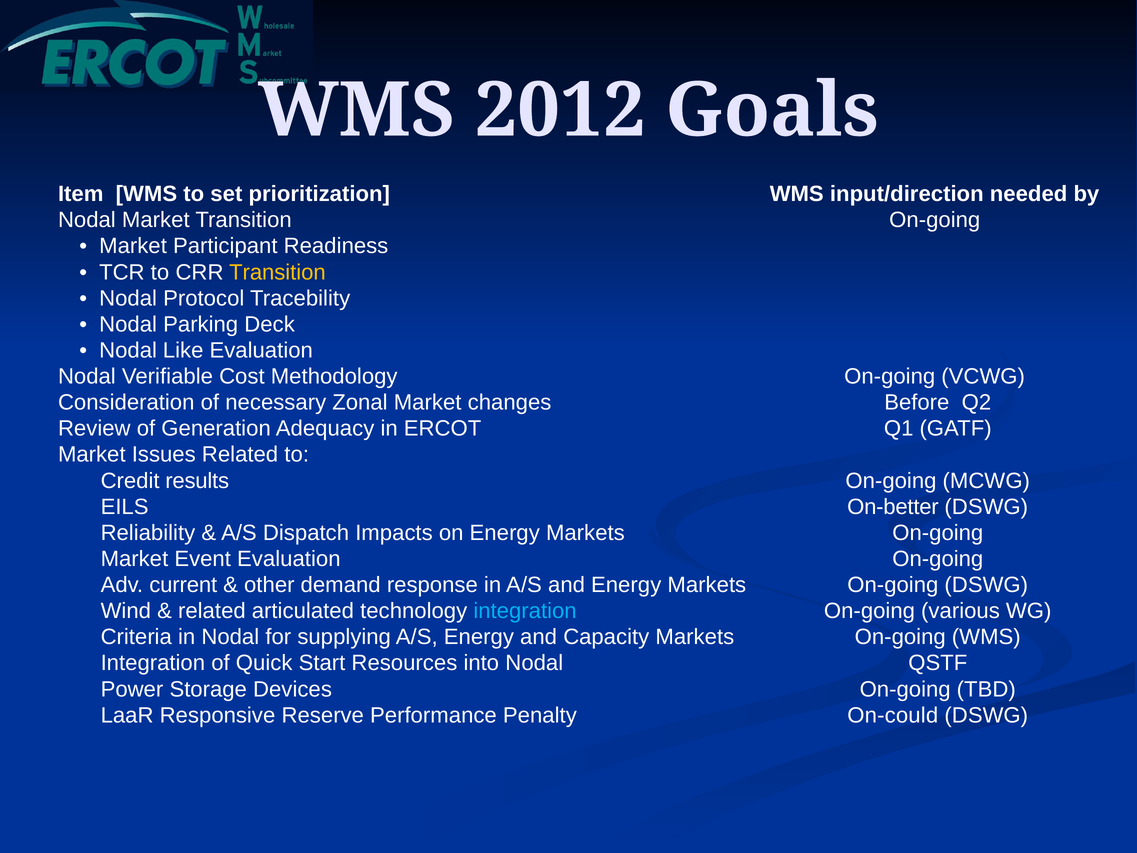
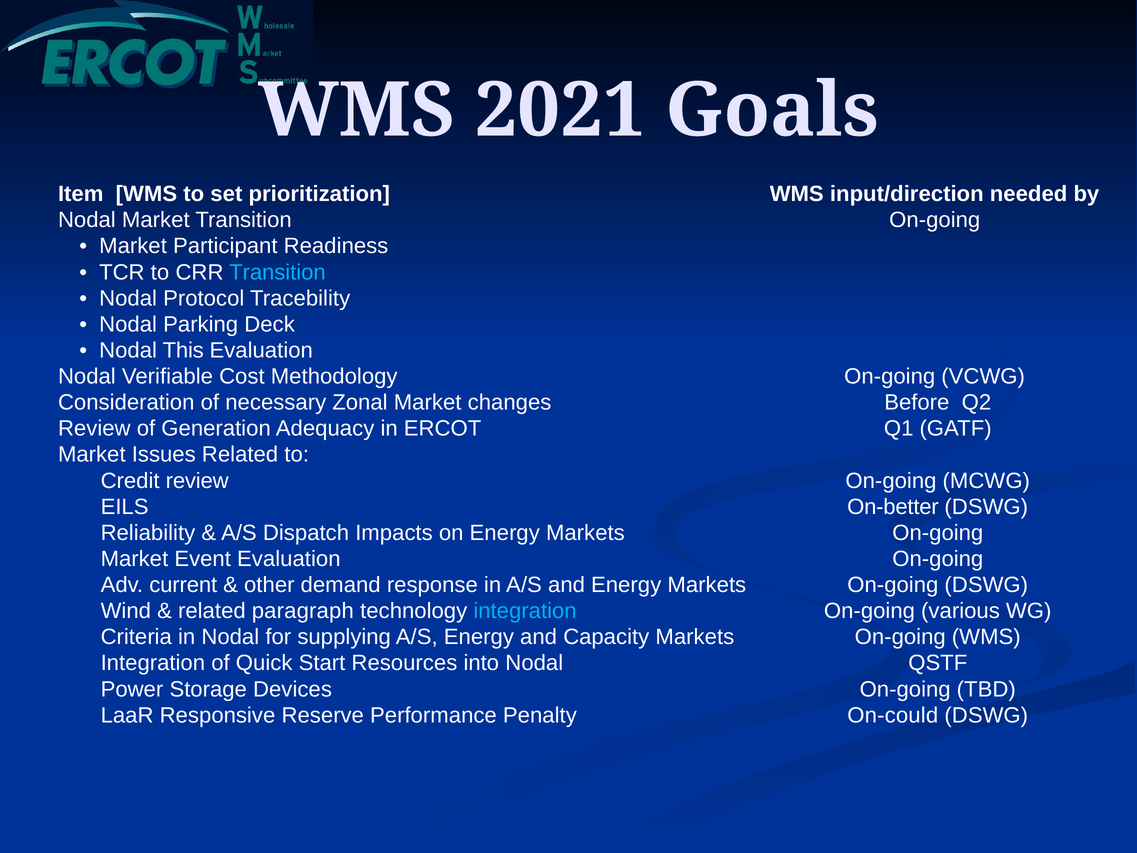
2012: 2012 -> 2021
Transition at (277, 272) colour: yellow -> light blue
Like: Like -> This
Credit results: results -> review
articulated: articulated -> paragraph
